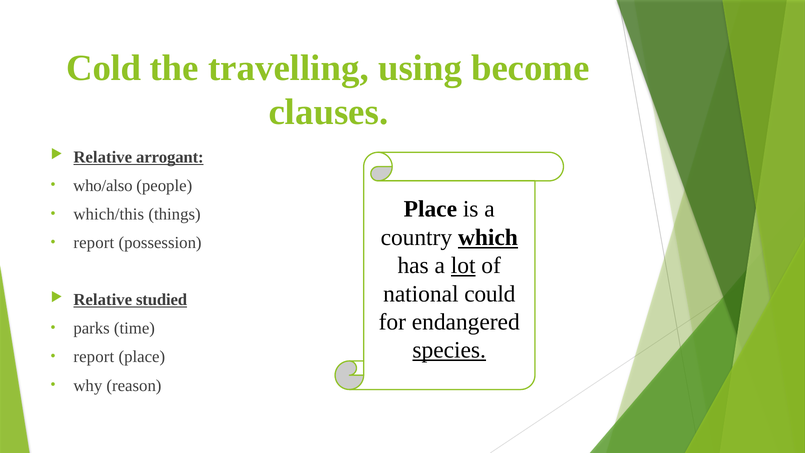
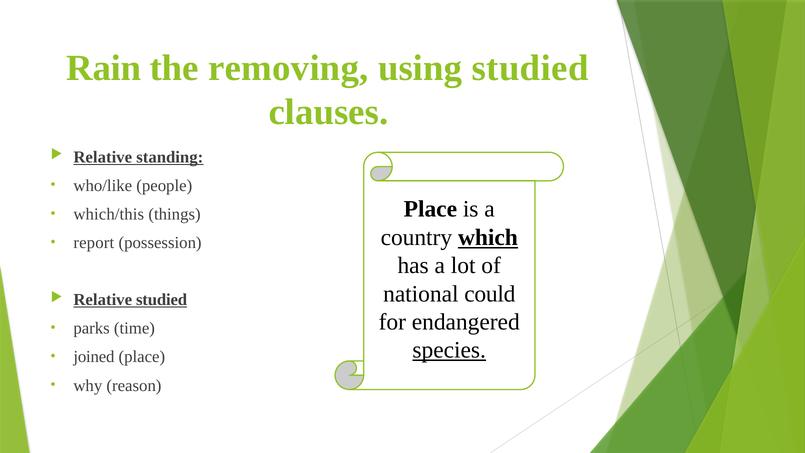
Cold: Cold -> Rain
travelling: travelling -> removing
using become: become -> studied
arrogant: arrogant -> standing
who/also: who/also -> who/like
lot underline: present -> none
report at (94, 357): report -> joined
